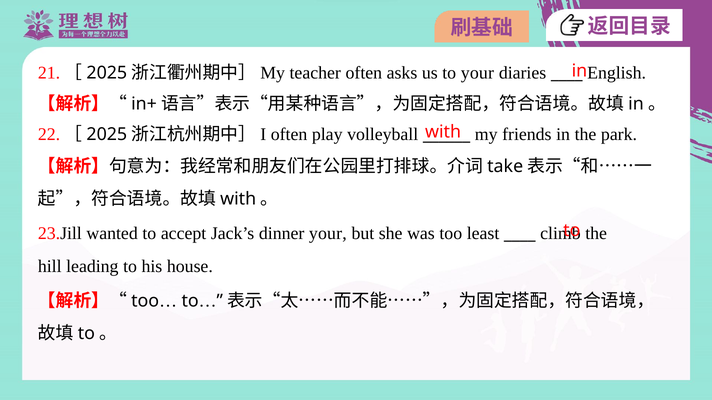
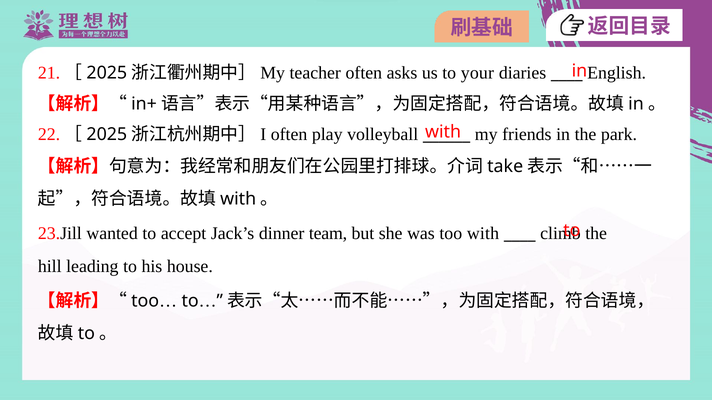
dinner your: your -> team
too least: least -> with
